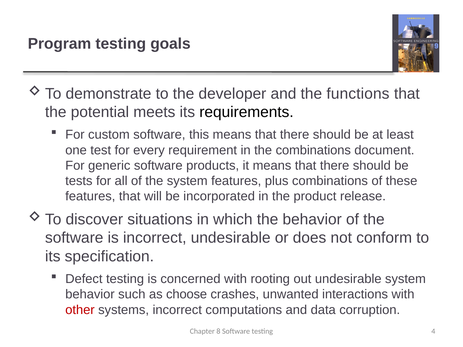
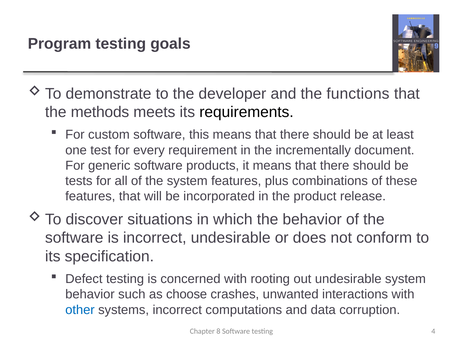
potential: potential -> methods
the combinations: combinations -> incrementally
other colour: red -> blue
